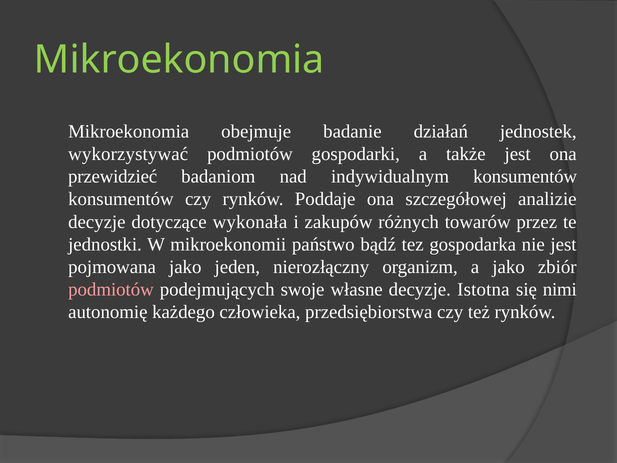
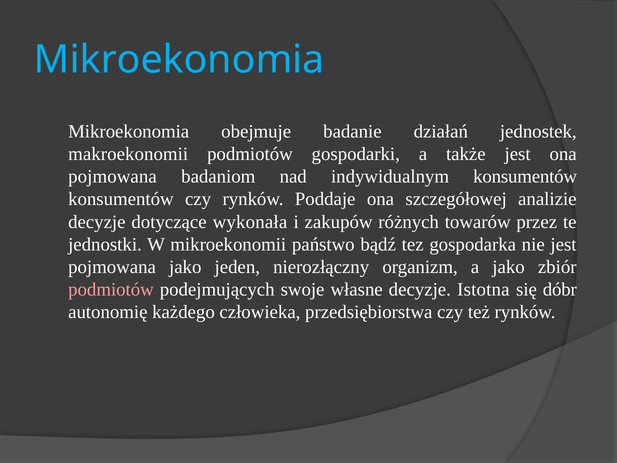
Mikroekonomia at (179, 60) colour: light green -> light blue
wykorzystywać: wykorzystywać -> makroekonomii
przewidzieć at (113, 176): przewidzieć -> pojmowana
nimi: nimi -> dóbr
